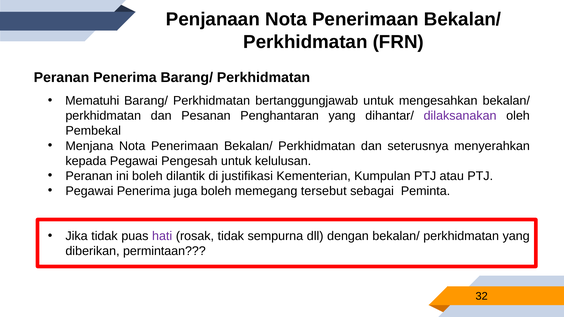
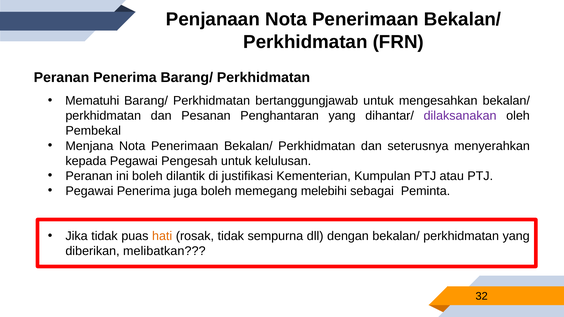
tersebut: tersebut -> melebihi
hati colour: purple -> orange
permintaan: permintaan -> melibatkan
